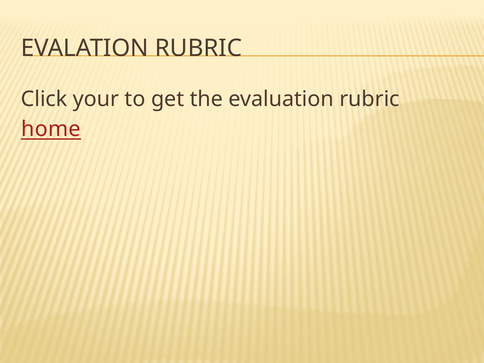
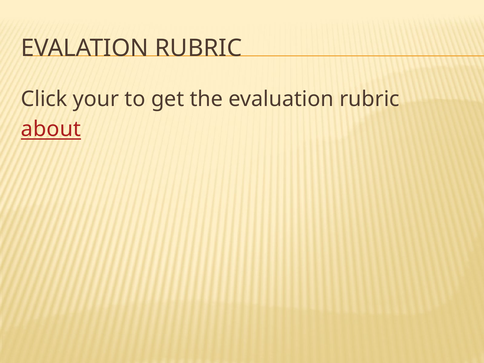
home: home -> about
